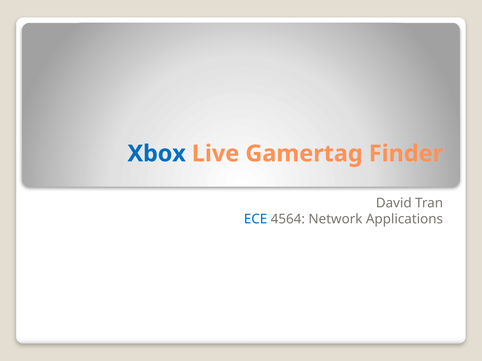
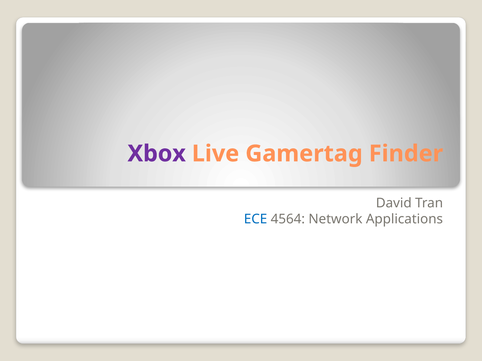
Xbox colour: blue -> purple
